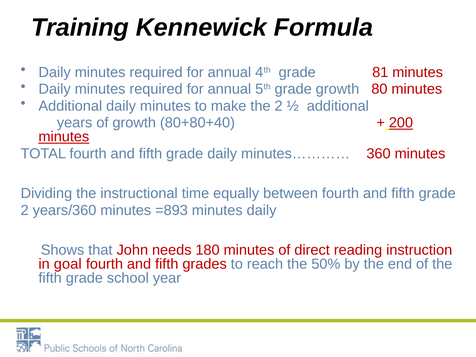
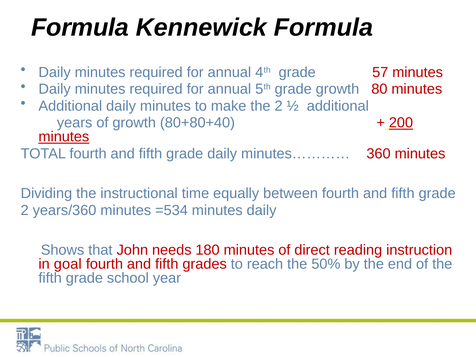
Training at (80, 28): Training -> Formula
81: 81 -> 57
=893: =893 -> =534
